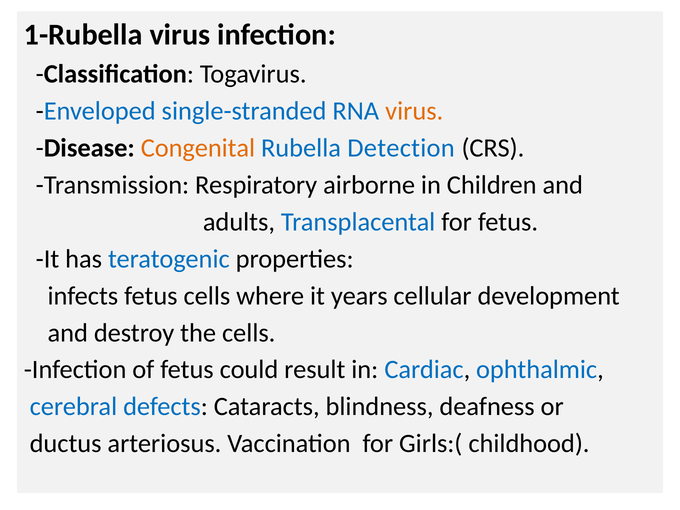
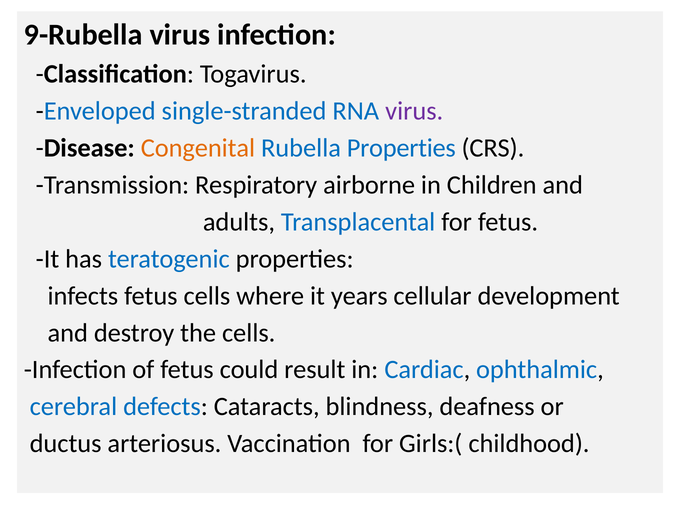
1-Rubella: 1-Rubella -> 9-Rubella
virus at (414, 111) colour: orange -> purple
Rubella Detection: Detection -> Properties
